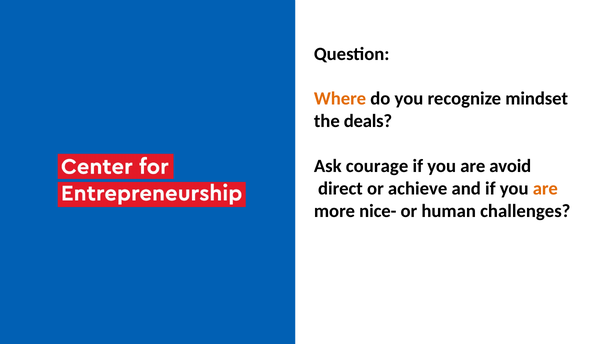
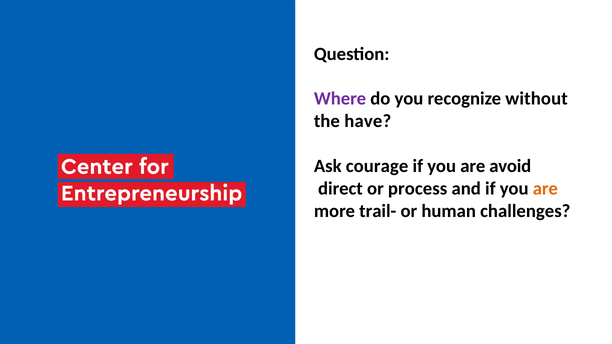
Where colour: orange -> purple
mindset: mindset -> without
deals: deals -> have
achieve: achieve -> process
nice-: nice- -> trail-
